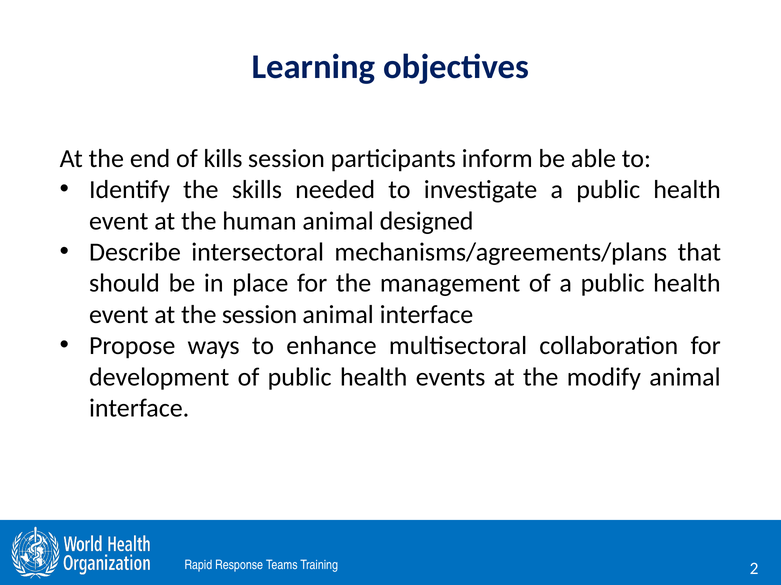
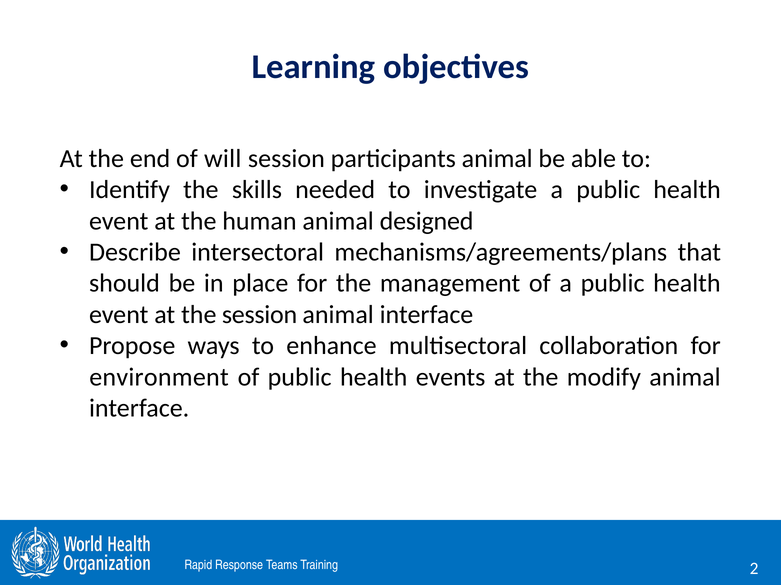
kills: kills -> will
participants inform: inform -> animal
development: development -> environment
